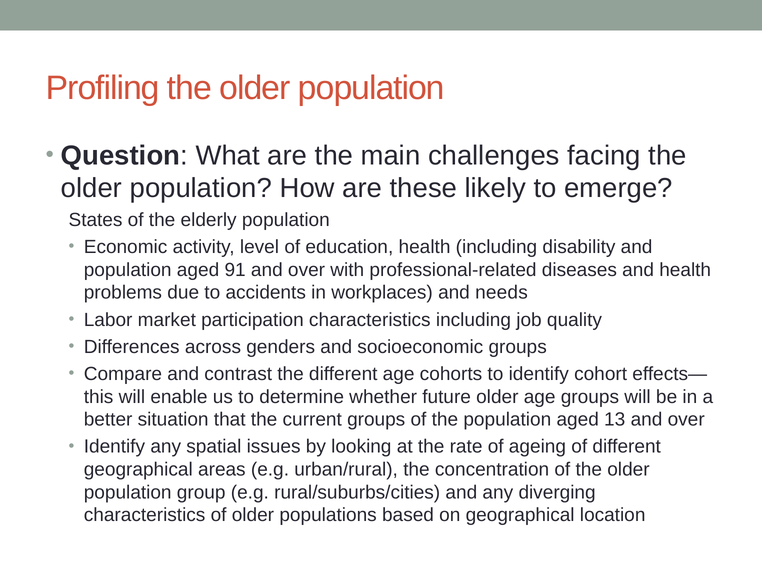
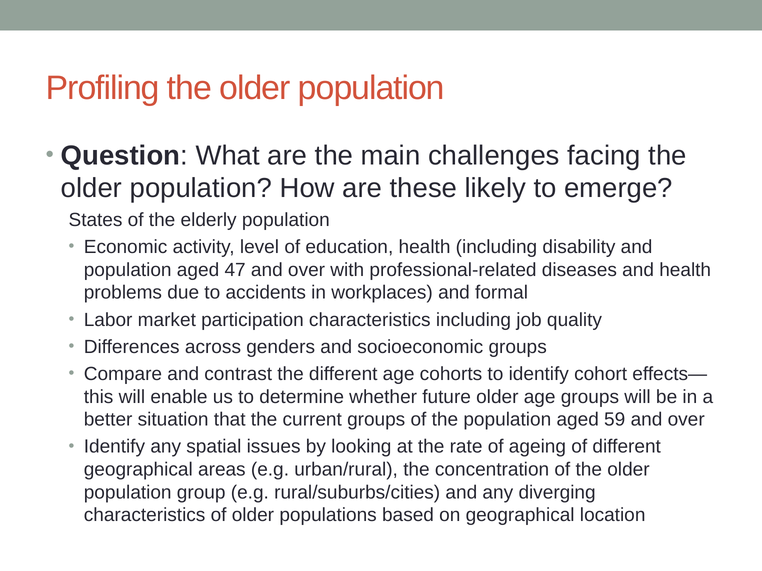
91: 91 -> 47
needs: needs -> formal
13: 13 -> 59
